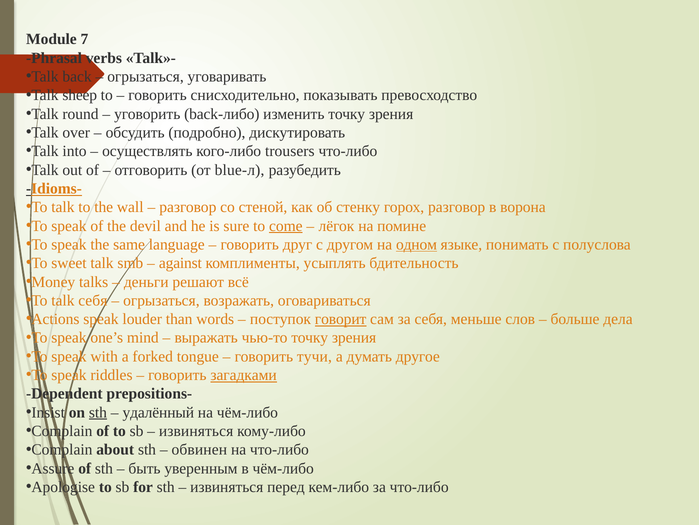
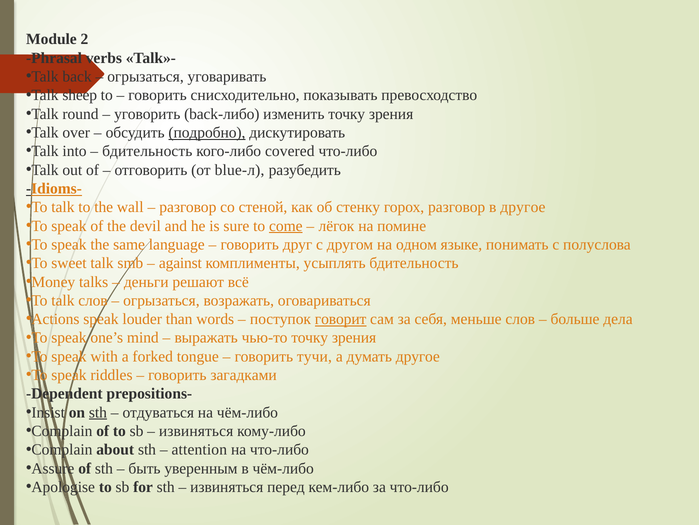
7: 7 -> 2
подробно underline: none -> present
осуществлять at (147, 151): осуществлять -> бдительность
trousers: trousers -> covered
в ворона: ворона -> другое
одном underline: present -> none
talk себя: себя -> слов
загадками underline: present -> none
удалённый: удалённый -> отдуваться
обвинен: обвинен -> attention
